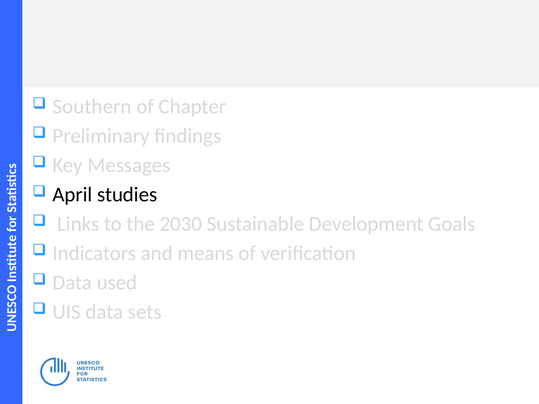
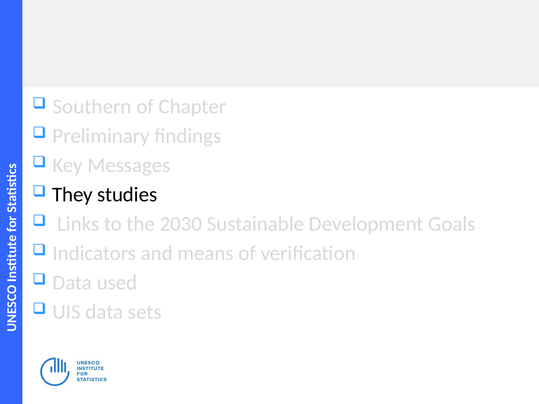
April: April -> They
